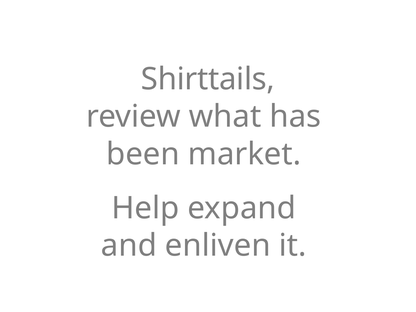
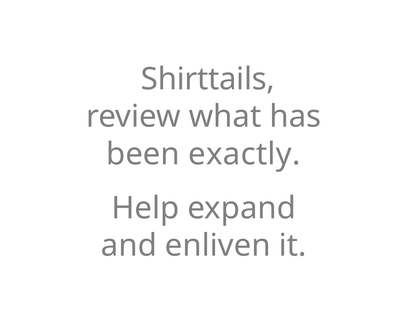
market: market -> exactly
